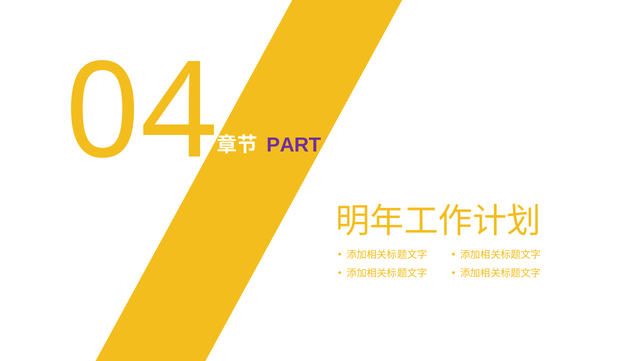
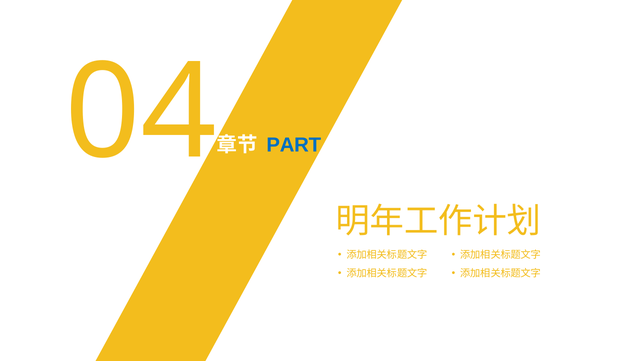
PART colour: purple -> blue
